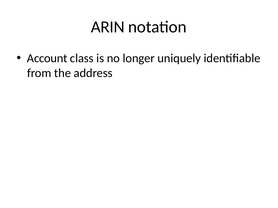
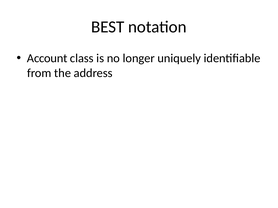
ARIN: ARIN -> BEST
